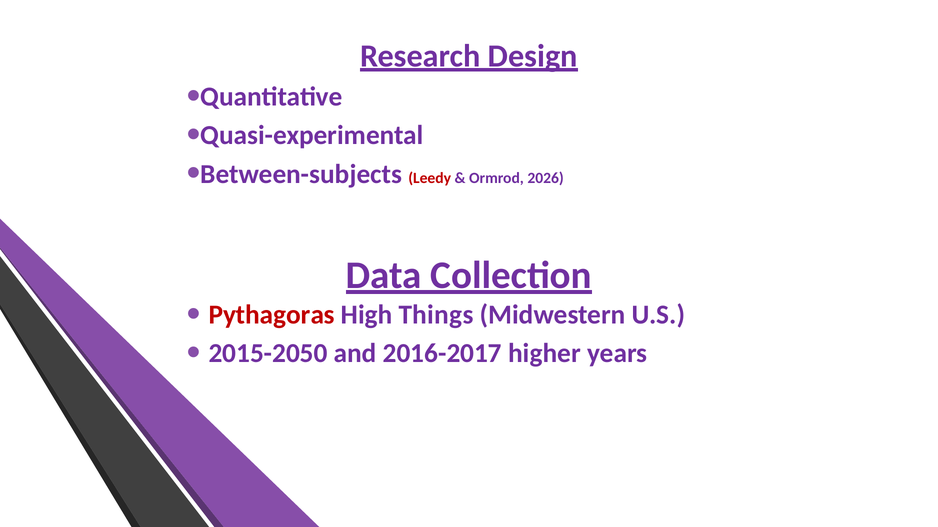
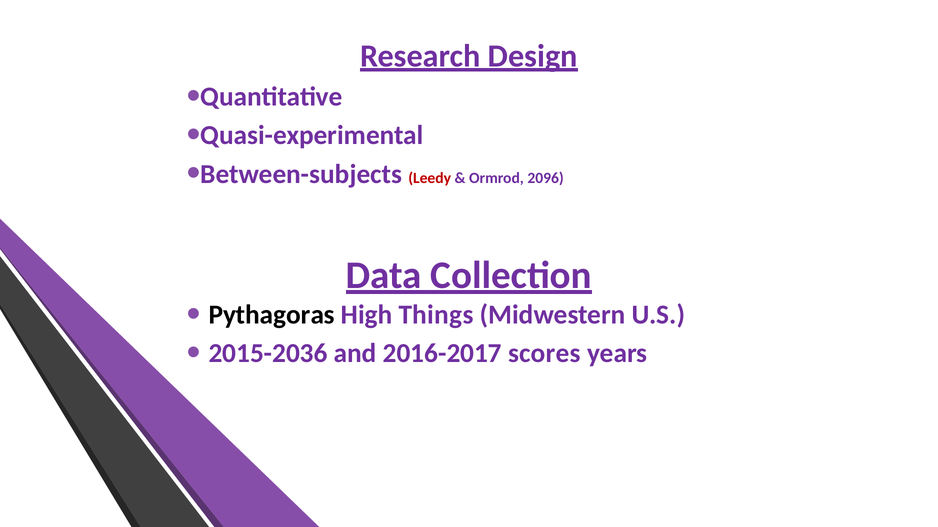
2026: 2026 -> 2096
Pythagoras colour: red -> black
2015-2050: 2015-2050 -> 2015-2036
higher: higher -> scores
